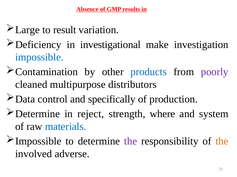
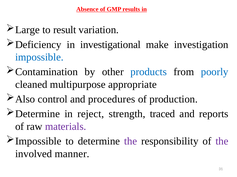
poorly colour: purple -> blue
distributors: distributors -> appropriate
Data: Data -> Also
specifically: specifically -> procedures
where: where -> traced
system: system -> reports
materials colour: blue -> purple
the at (222, 142) colour: orange -> purple
adverse: adverse -> manner
